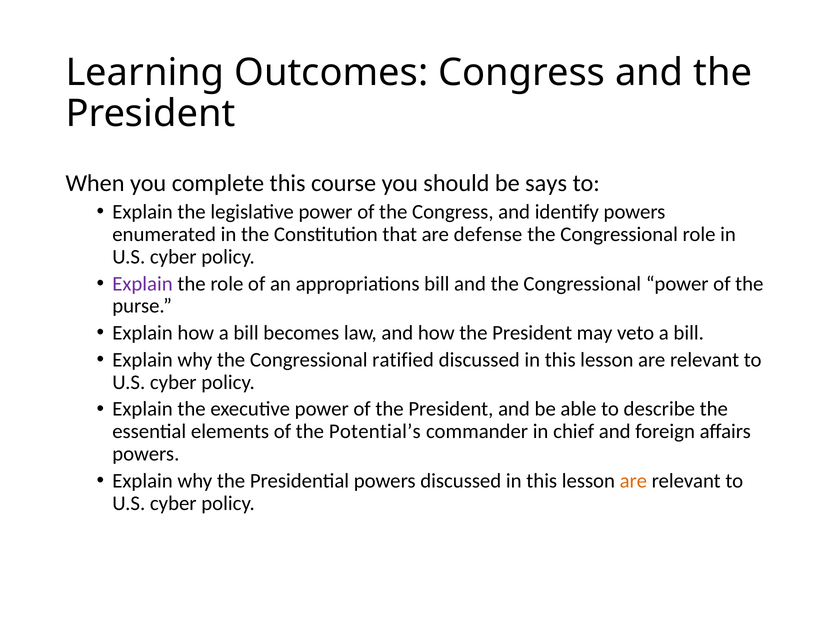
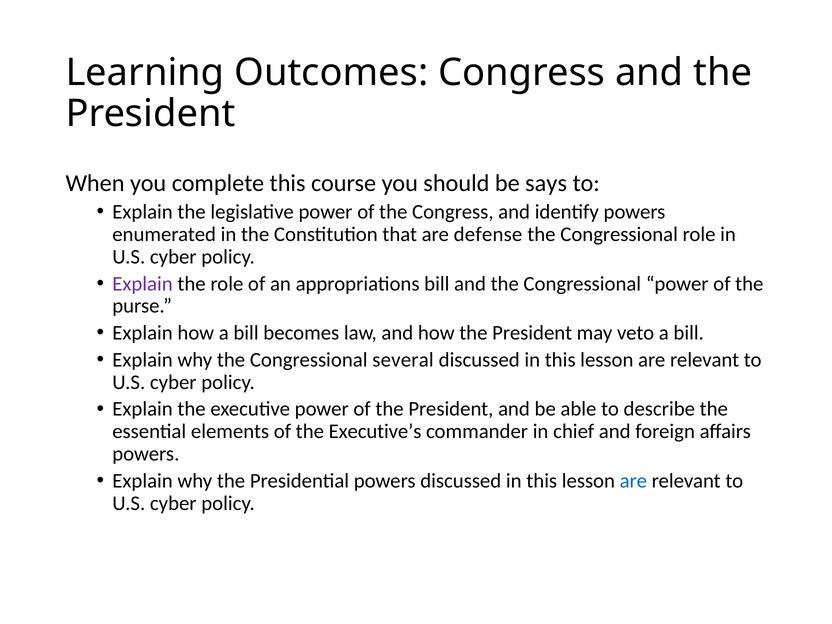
ratified: ratified -> several
Potential’s: Potential’s -> Executive’s
are at (633, 481) colour: orange -> blue
